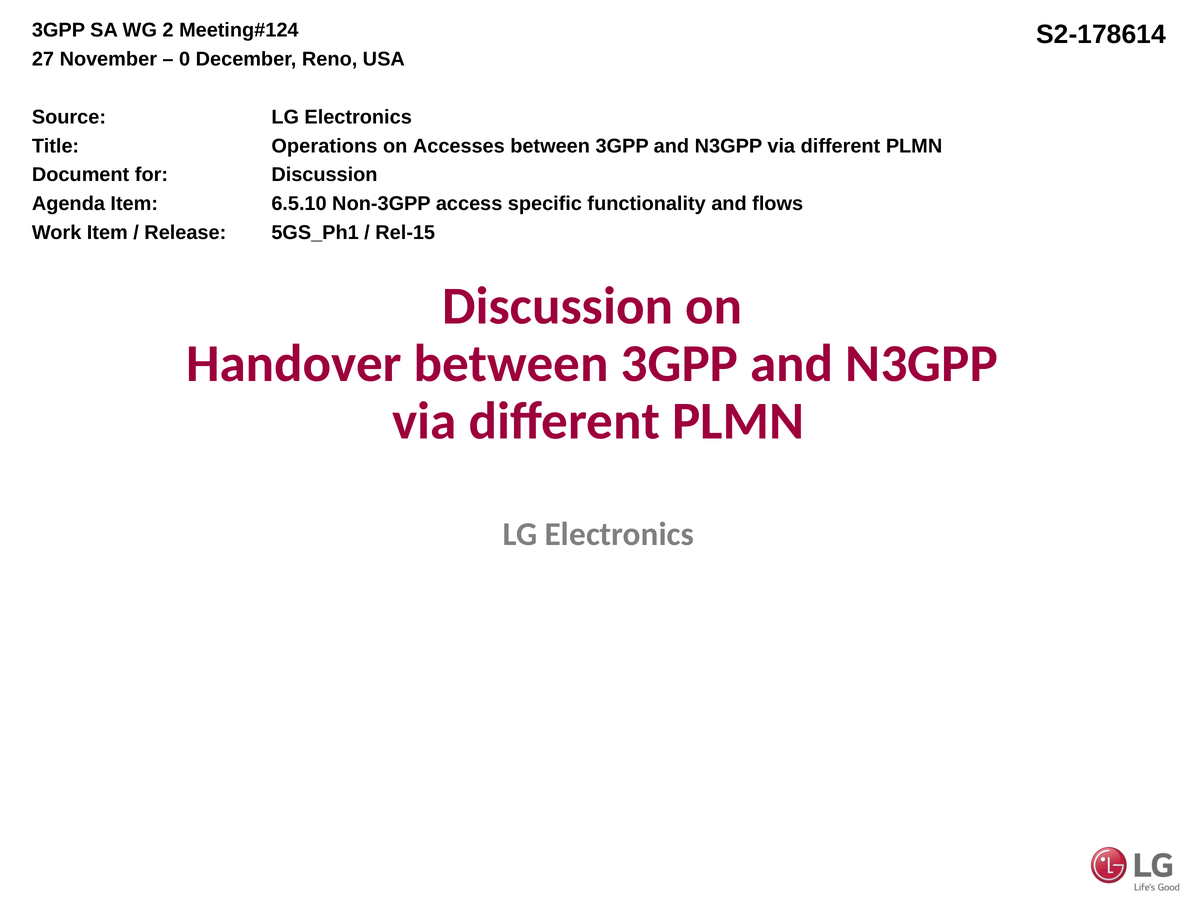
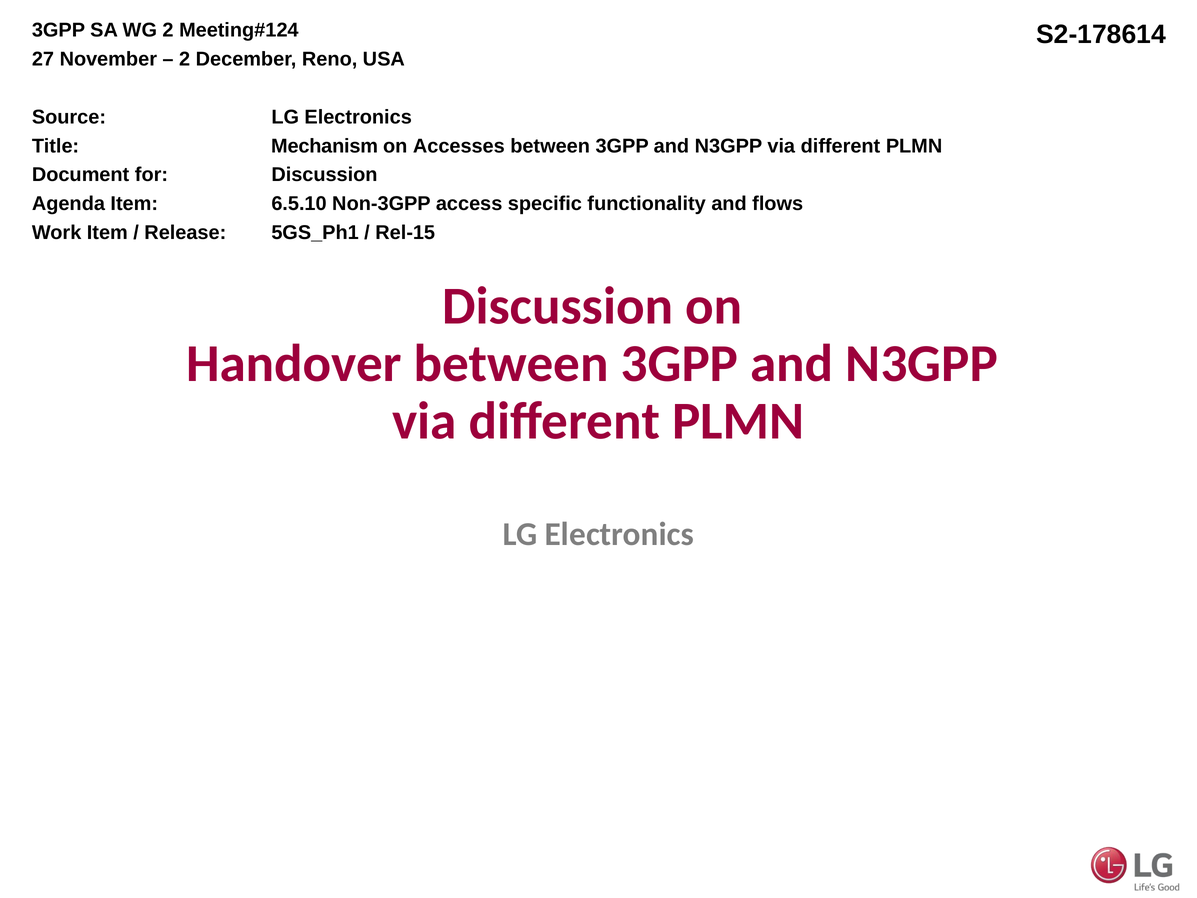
0 at (185, 59): 0 -> 2
Operations: Operations -> Mechanism
